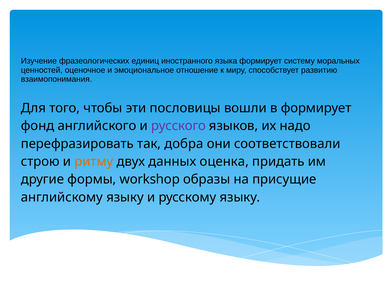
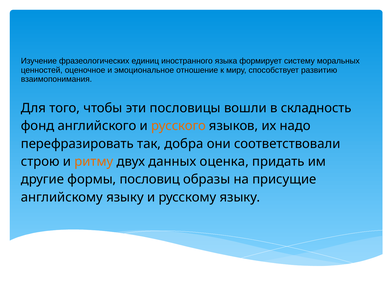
в формирует: формирует -> складность
русского colour: purple -> orange
workshop: workshop -> пословиц
